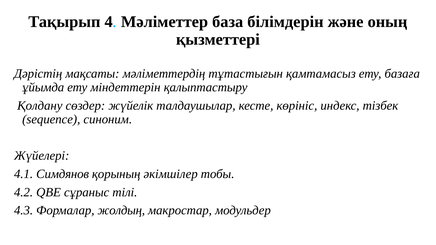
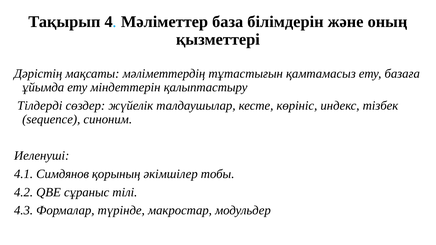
Қолдану: Қолдану -> Тілдерді
Жүйелері: Жүйелері -> Иеленуші
жолдың: жолдың -> түрінде
